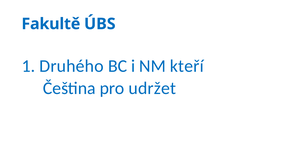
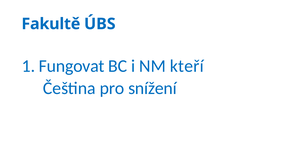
Druhého: Druhého -> Fungovat
udržet: udržet -> snížení
